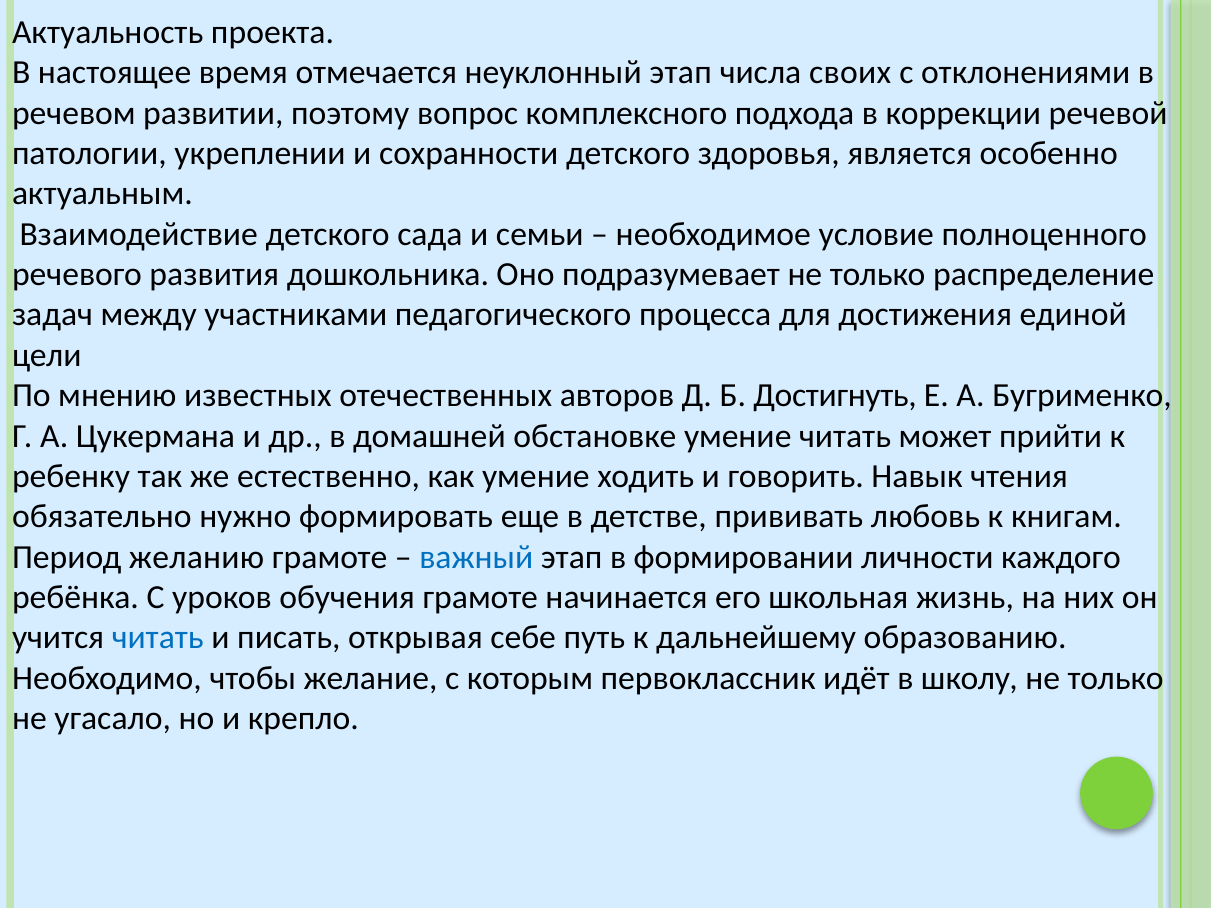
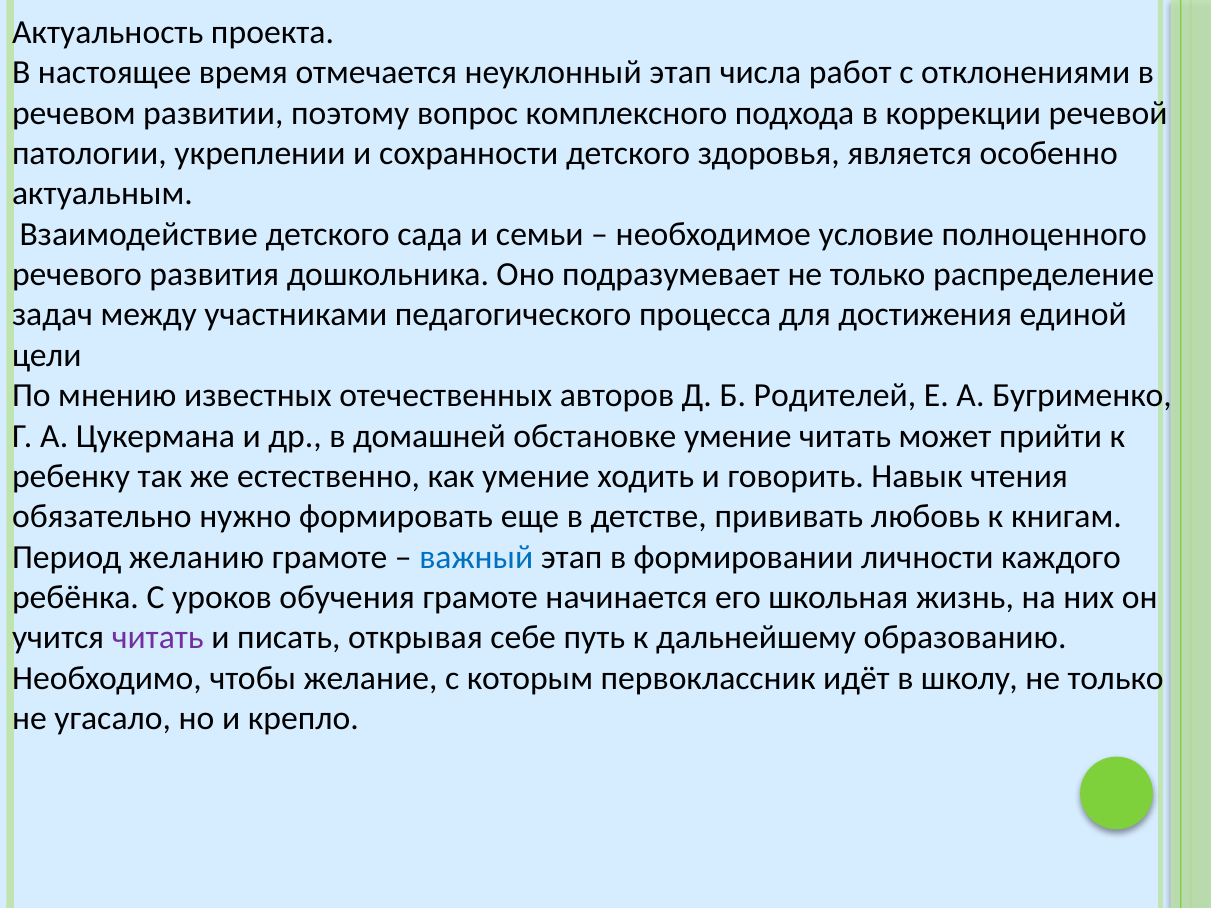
своих: своих -> работ
Достигнуть: Достигнуть -> Родителей
читать at (158, 638) colour: blue -> purple
